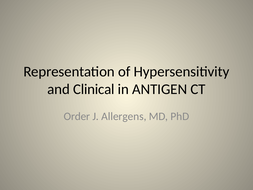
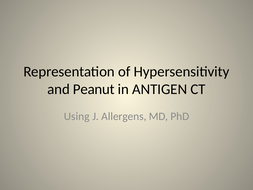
Clinical: Clinical -> Peanut
Order: Order -> Using
